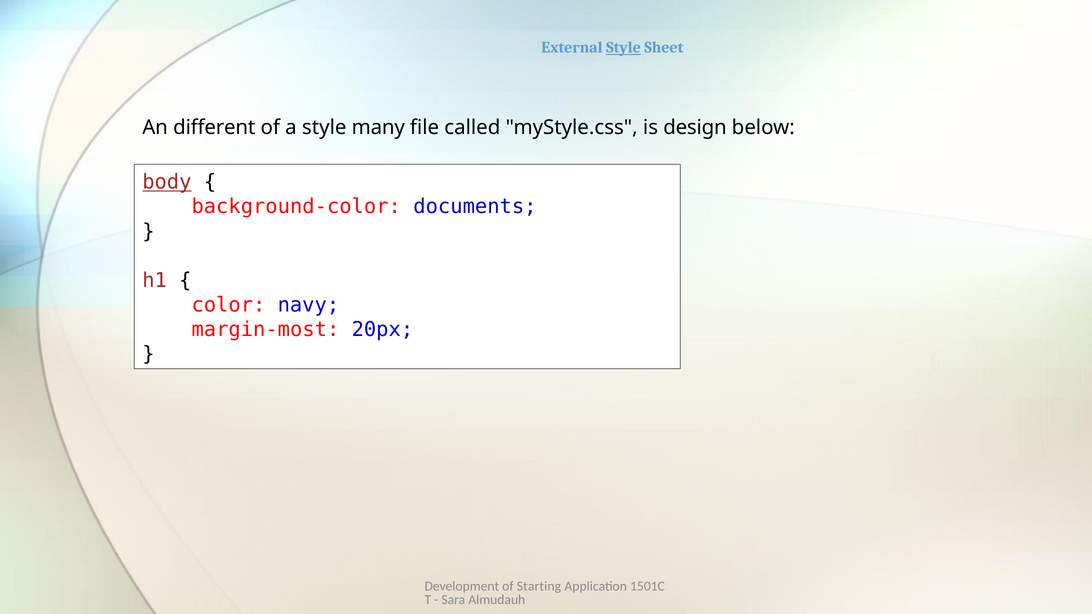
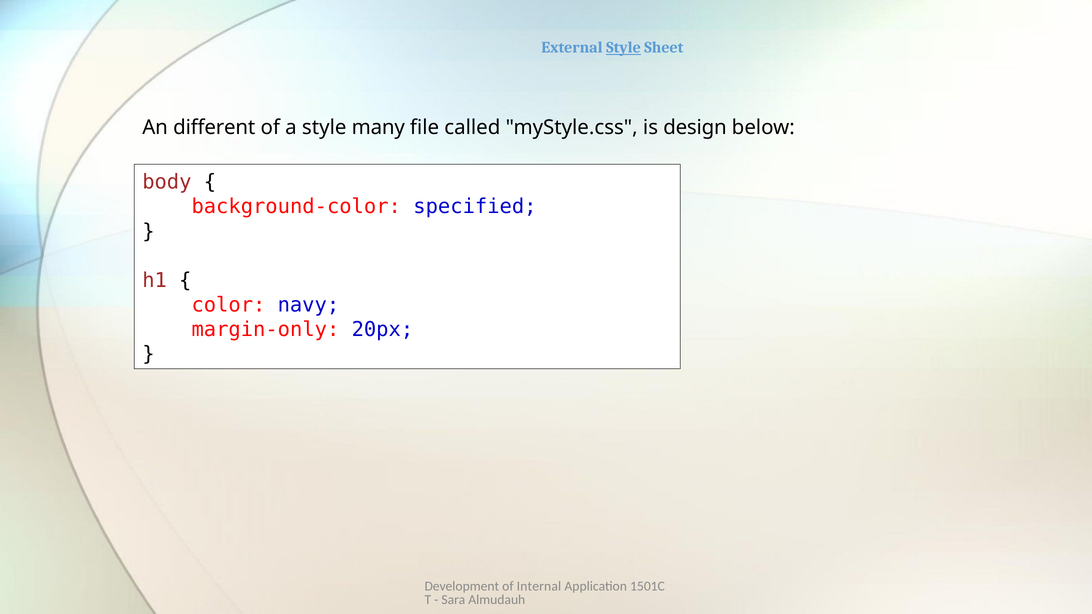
body underline: present -> none
documents: documents -> specified
margin-most: margin-most -> margin-only
Starting: Starting -> Internal
